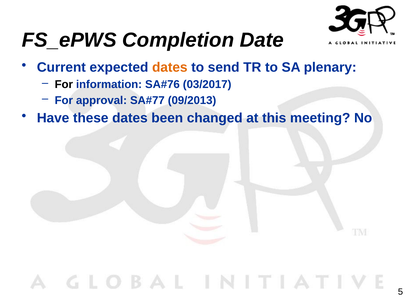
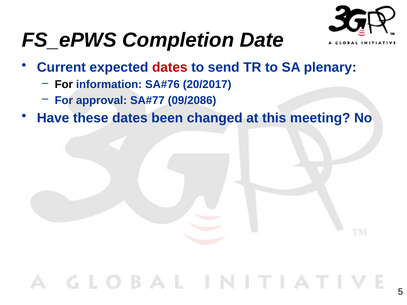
dates at (170, 68) colour: orange -> red
03/2017: 03/2017 -> 20/2017
09/2013: 09/2013 -> 09/2086
